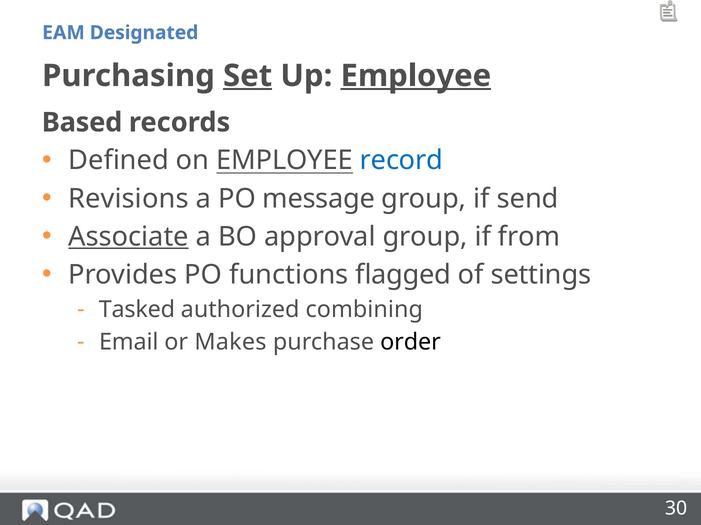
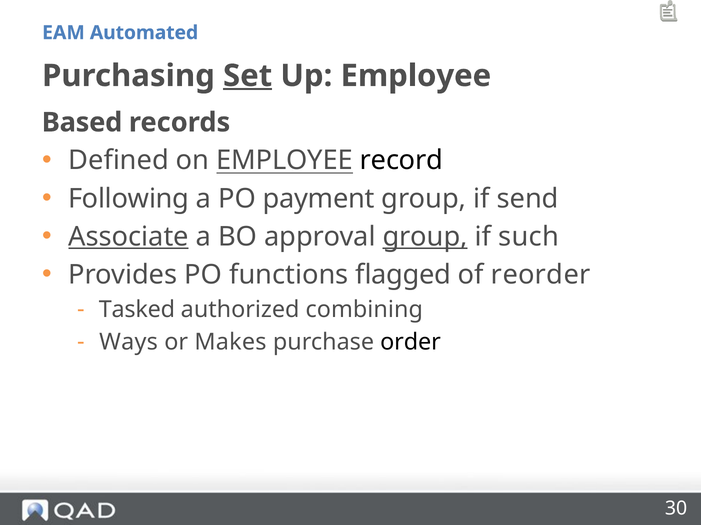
Designated: Designated -> Automated
Employee at (416, 76) underline: present -> none
record colour: blue -> black
Revisions: Revisions -> Following
message: message -> payment
group at (425, 237) underline: none -> present
from: from -> such
settings: settings -> reorder
Email: Email -> Ways
